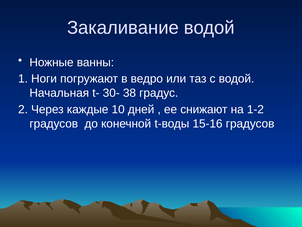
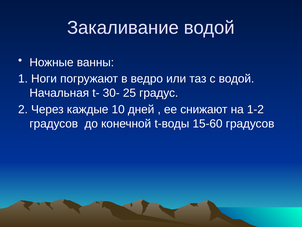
38: 38 -> 25
15-16: 15-16 -> 15-60
